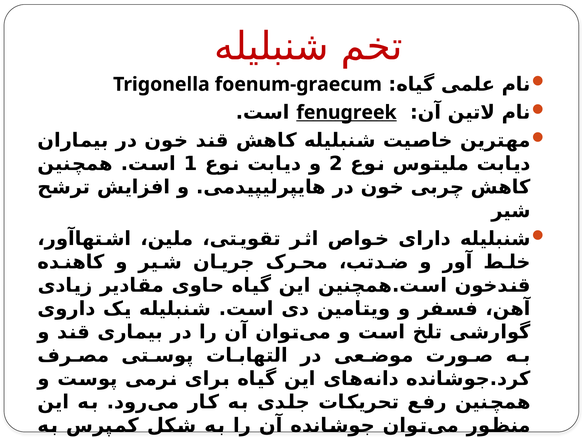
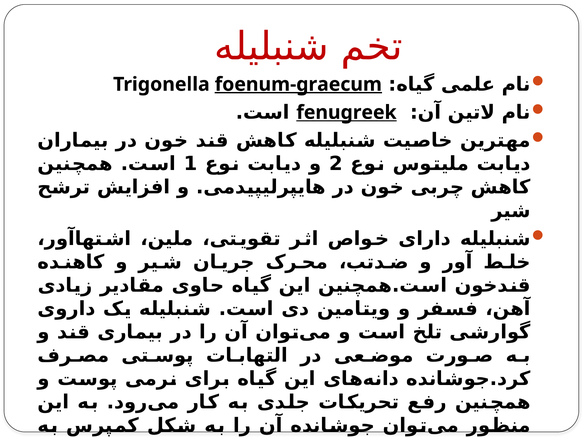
foenum-graecum underline: none -> present
